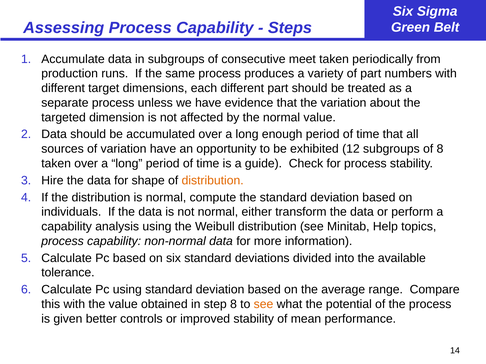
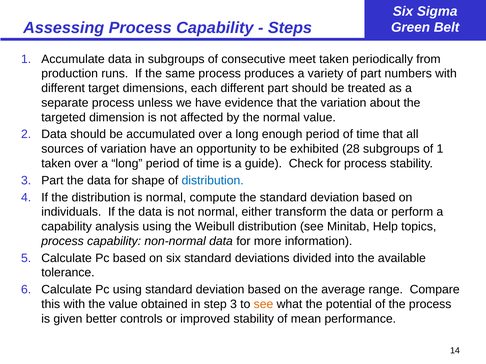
12: 12 -> 28
of 8: 8 -> 1
Hire at (52, 181): Hire -> Part
distribution at (213, 181) colour: orange -> blue
step 8: 8 -> 3
